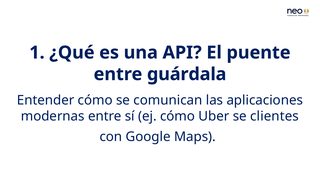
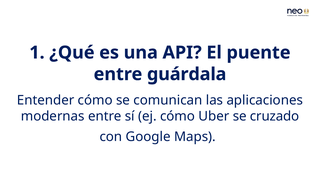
clientes: clientes -> cruzado
